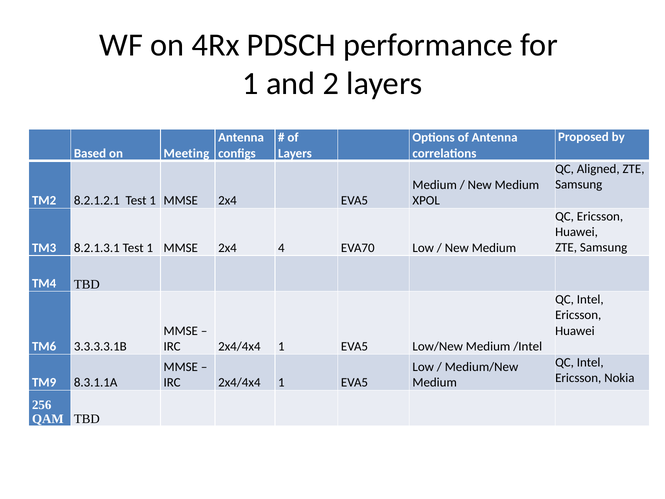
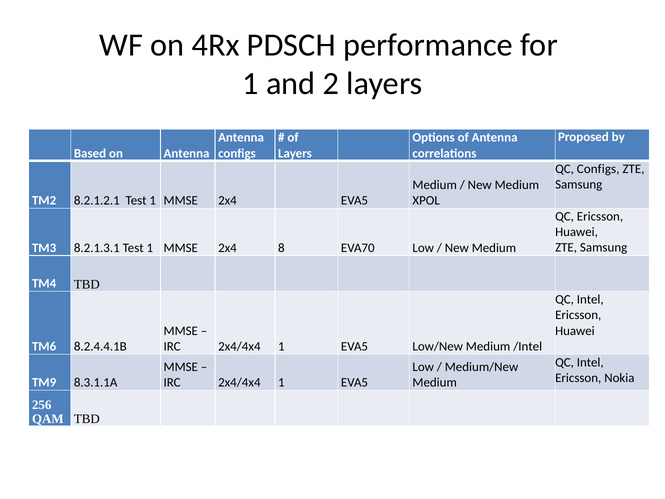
on Meeting: Meeting -> Antenna
QC Aligned: Aligned -> Configs
4: 4 -> 8
3.3.3.3.1B: 3.3.3.3.1B -> 8.2.4.4.1B
